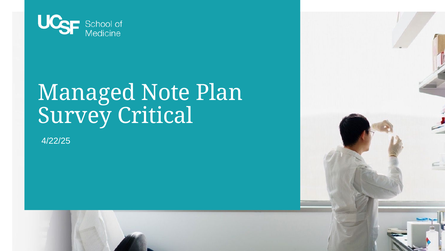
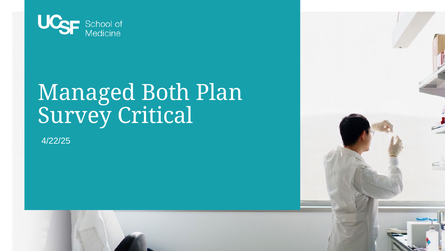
Note: Note -> Both
